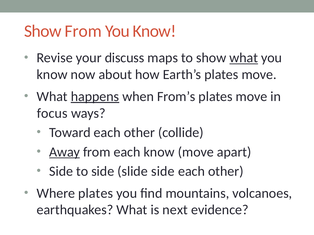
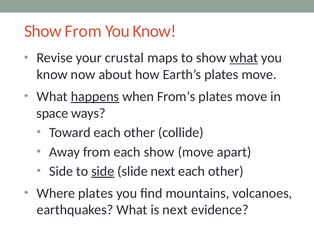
discuss: discuss -> crustal
focus: focus -> space
Away underline: present -> none
each know: know -> show
side at (103, 172) underline: none -> present
slide side: side -> next
